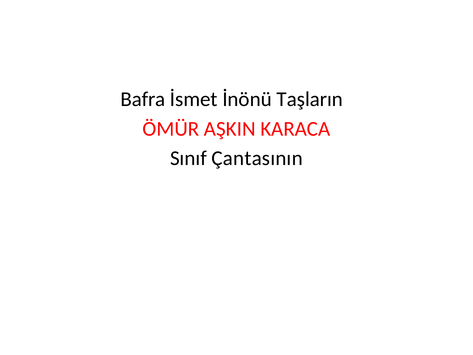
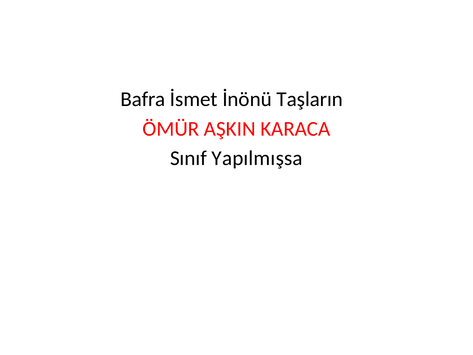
Çantasının: Çantasının -> Yapılmışsa
